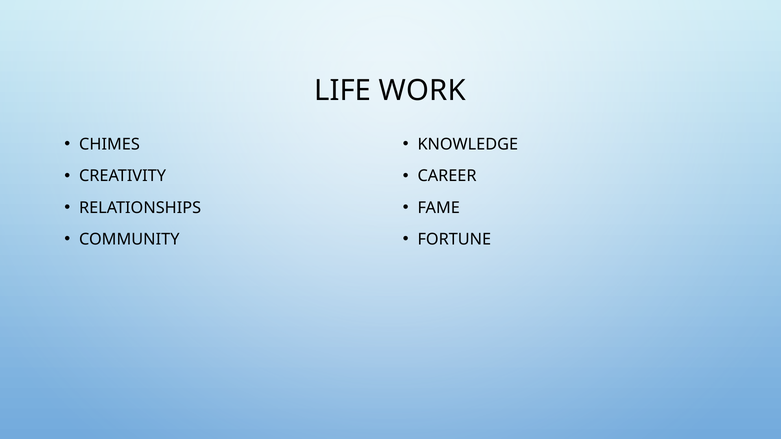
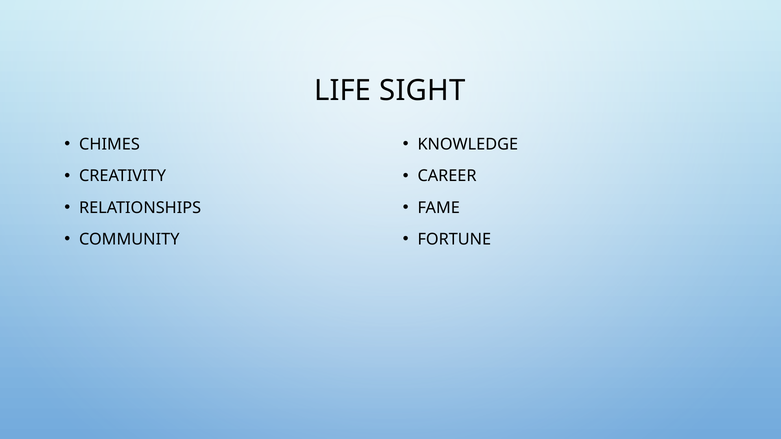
WORK: WORK -> SIGHT
